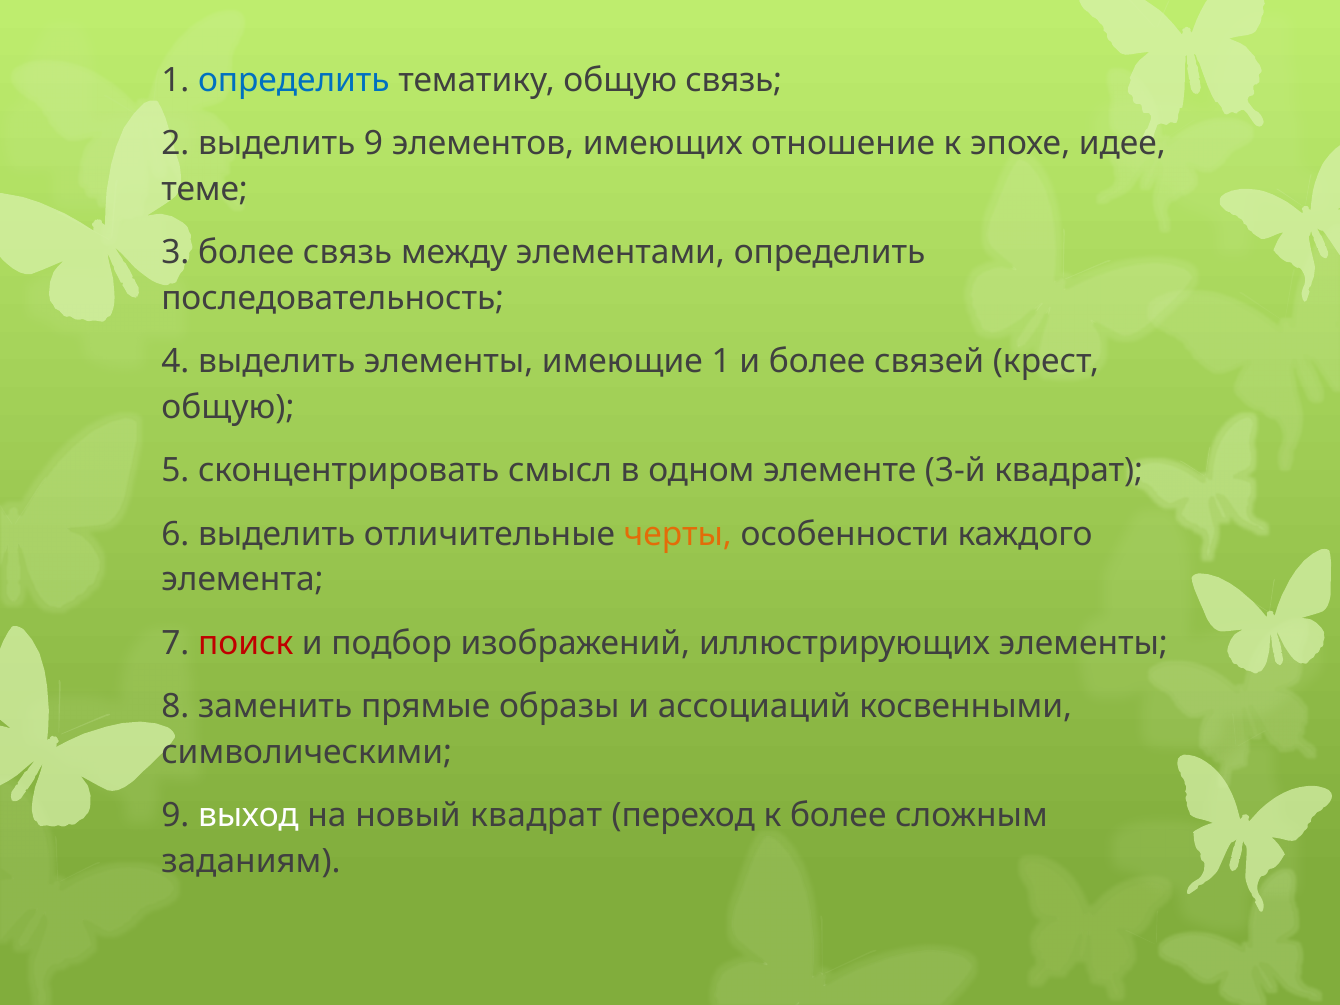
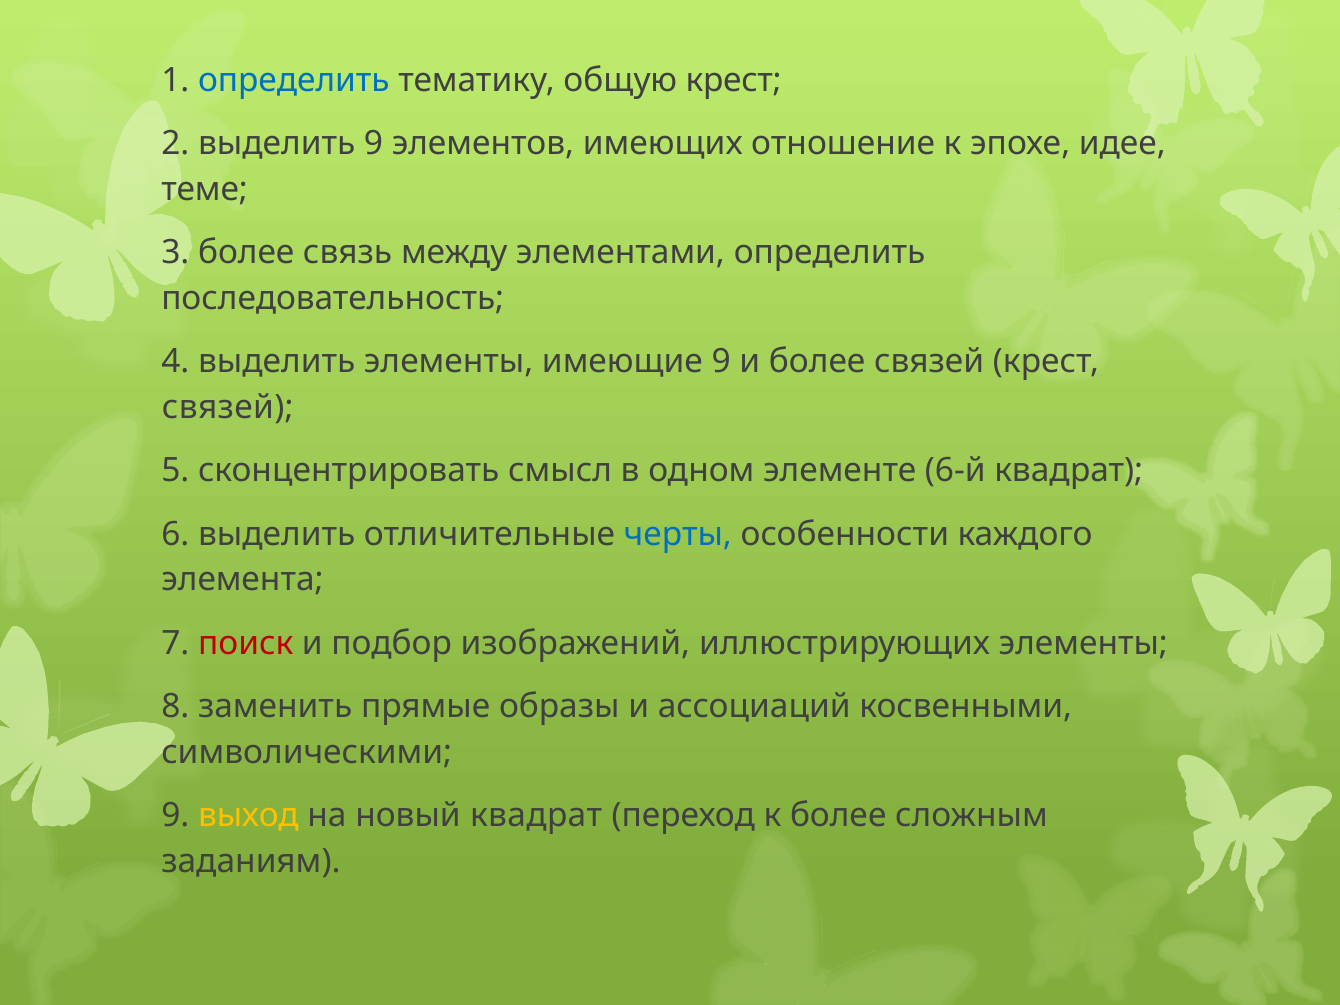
общую связь: связь -> крест
имеющие 1: 1 -> 9
общую at (228, 407): общую -> связей
3-й: 3-й -> 6-й
черты colour: orange -> blue
выход colour: white -> yellow
